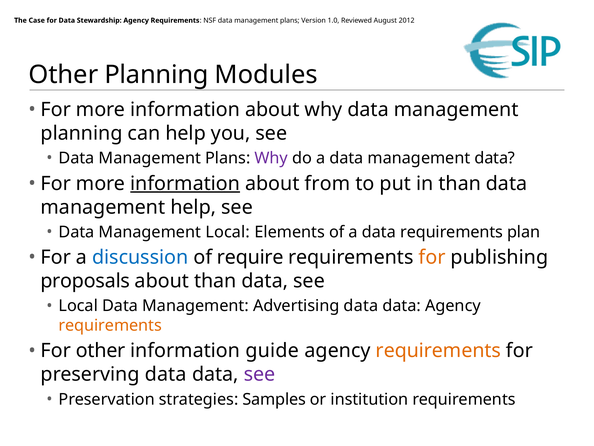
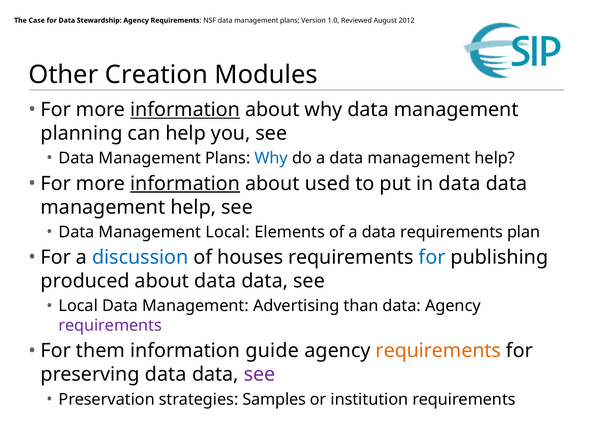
Other Planning: Planning -> Creation
information at (185, 110) underline: none -> present
Why at (271, 158) colour: purple -> blue
a data management data: data -> help
from: from -> used
in than: than -> data
require: require -> houses
for at (432, 257) colour: orange -> blue
proposals: proposals -> produced
about than: than -> data
Advertising data: data -> than
requirements at (110, 325) colour: orange -> purple
For other: other -> them
